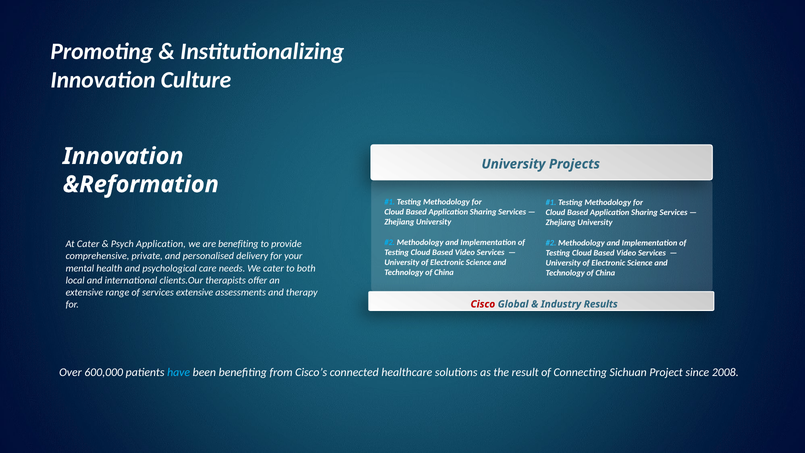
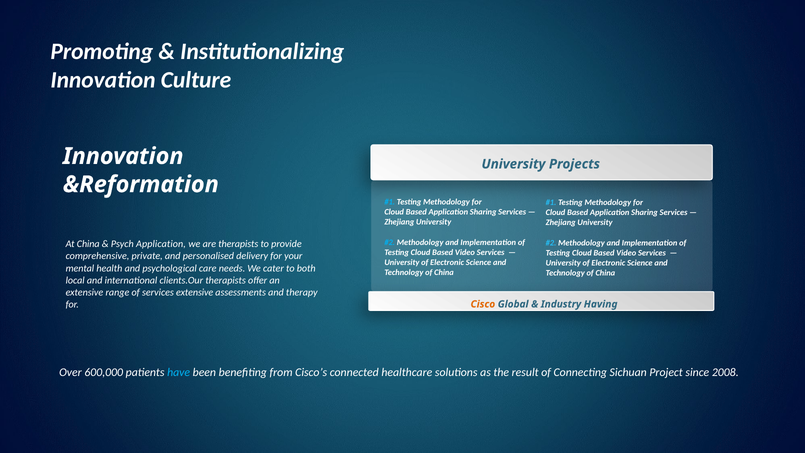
At Cater: Cater -> China
are benefiting: benefiting -> therapists
Cisco colour: red -> orange
Results: Results -> Having
